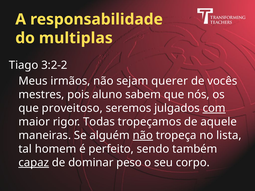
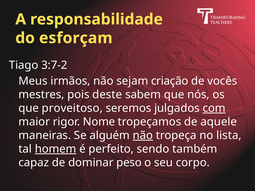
multiplas: multiplas -> esforçam
3:2-2: 3:2-2 -> 3:7-2
querer: querer -> criação
aluno: aluno -> deste
Todas: Todas -> Nome
homem underline: none -> present
capaz underline: present -> none
